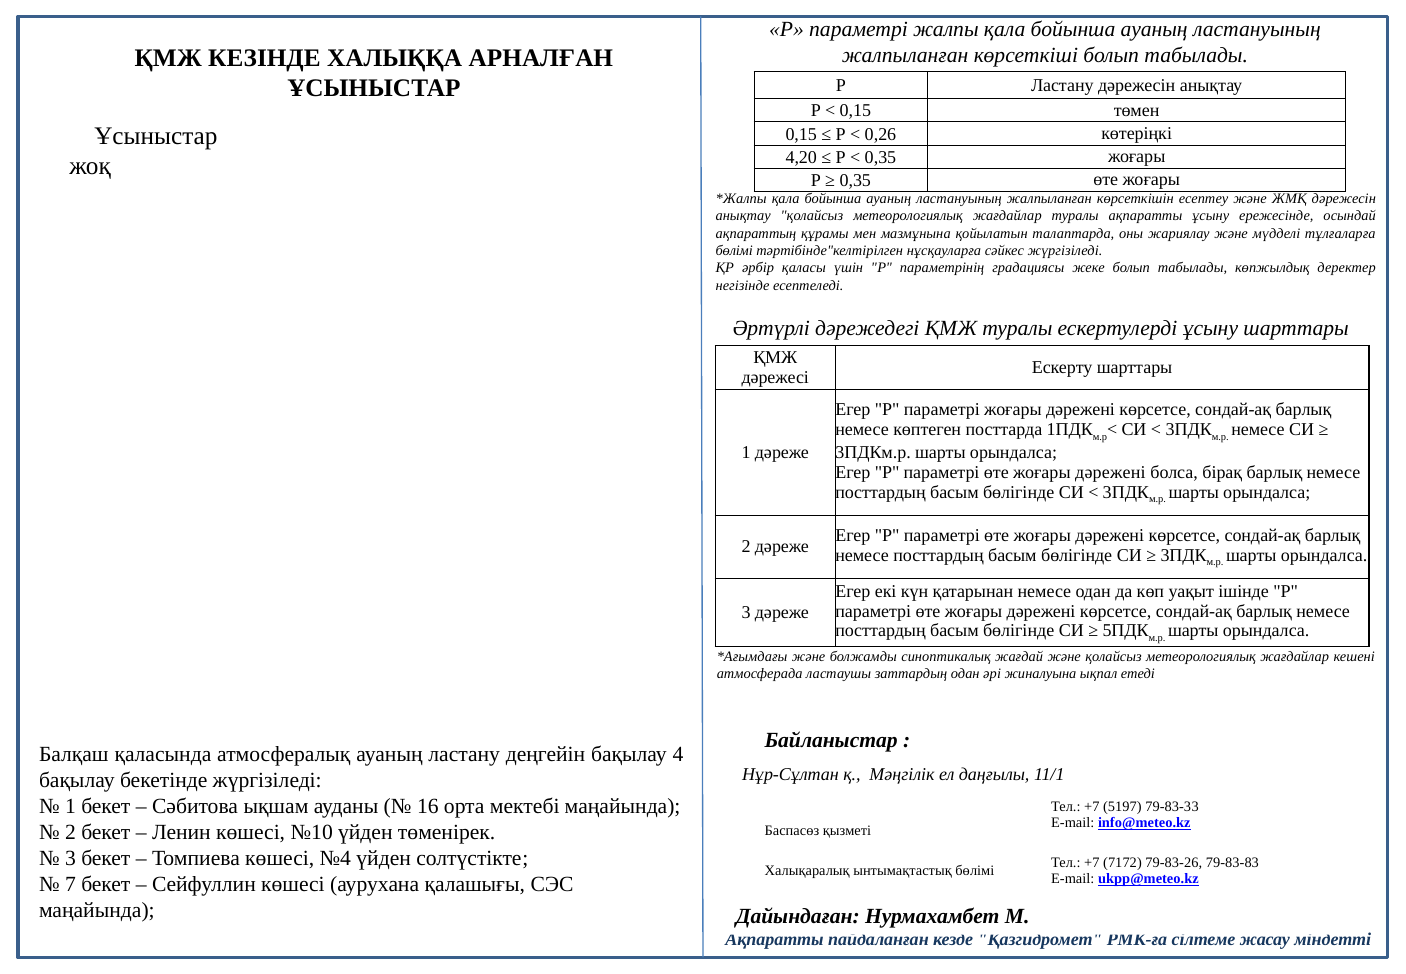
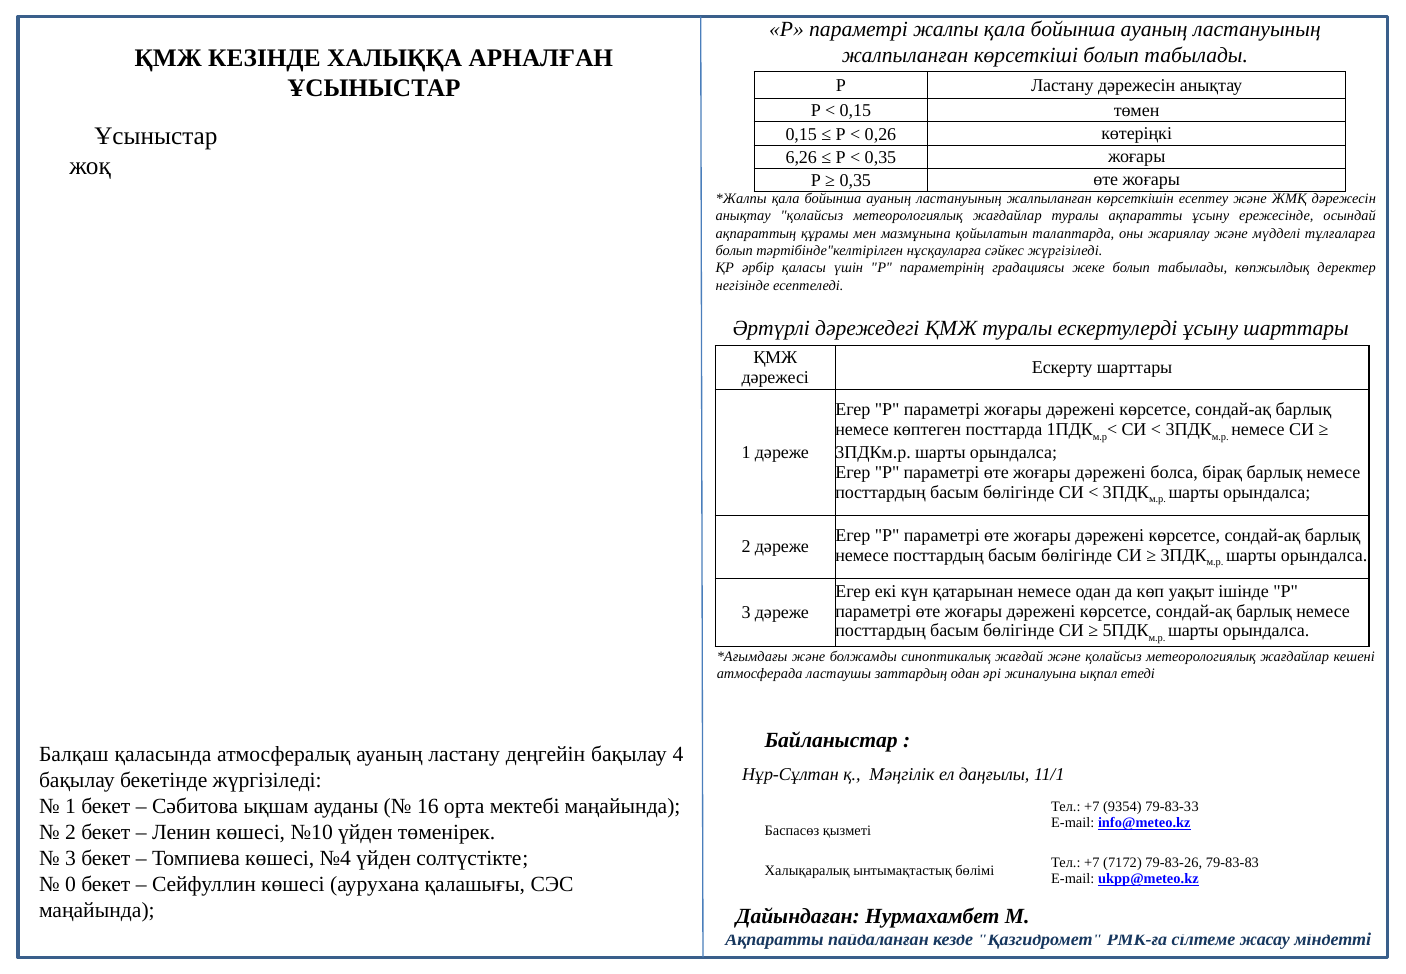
4,20: 4,20 -> 6,26
бөлімі at (734, 251): бөлімі -> болып
5197: 5197 -> 9354
7: 7 -> 0
